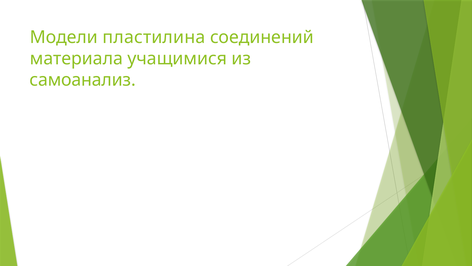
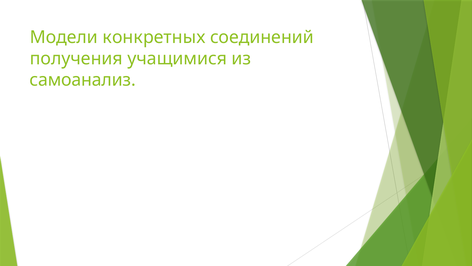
пластилина: пластилина -> конкретных
материала: материала -> получения
